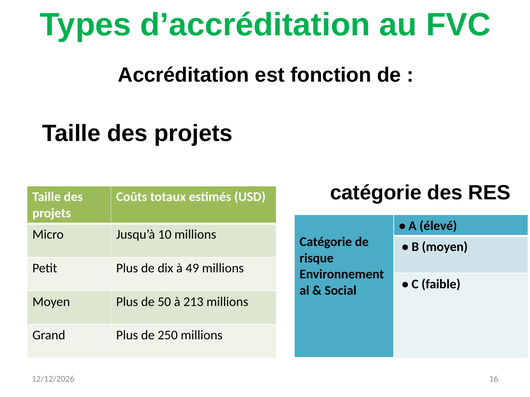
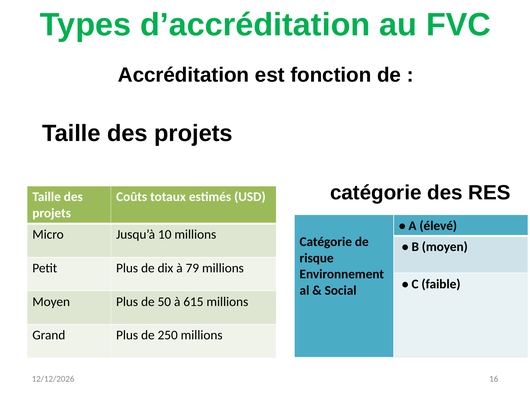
49: 49 -> 79
213: 213 -> 615
